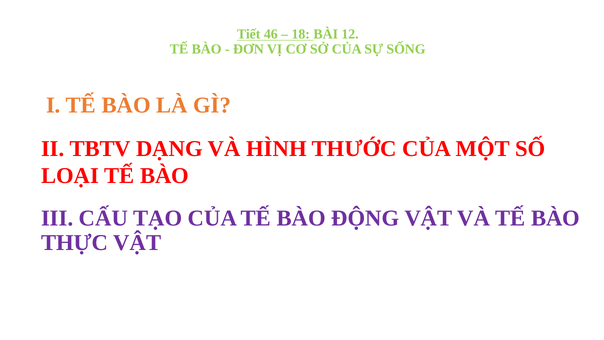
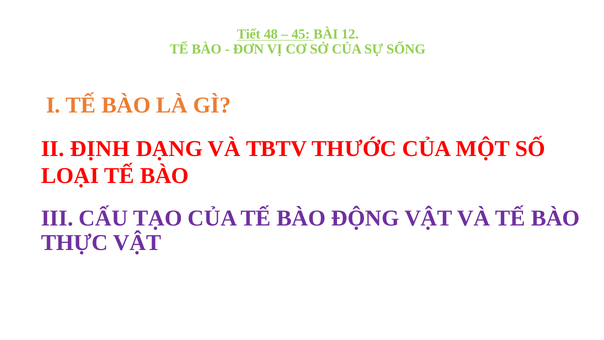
46: 46 -> 48
18: 18 -> 45
TBTV: TBTV -> ĐỊNH
HÌNH: HÌNH -> TBTV
